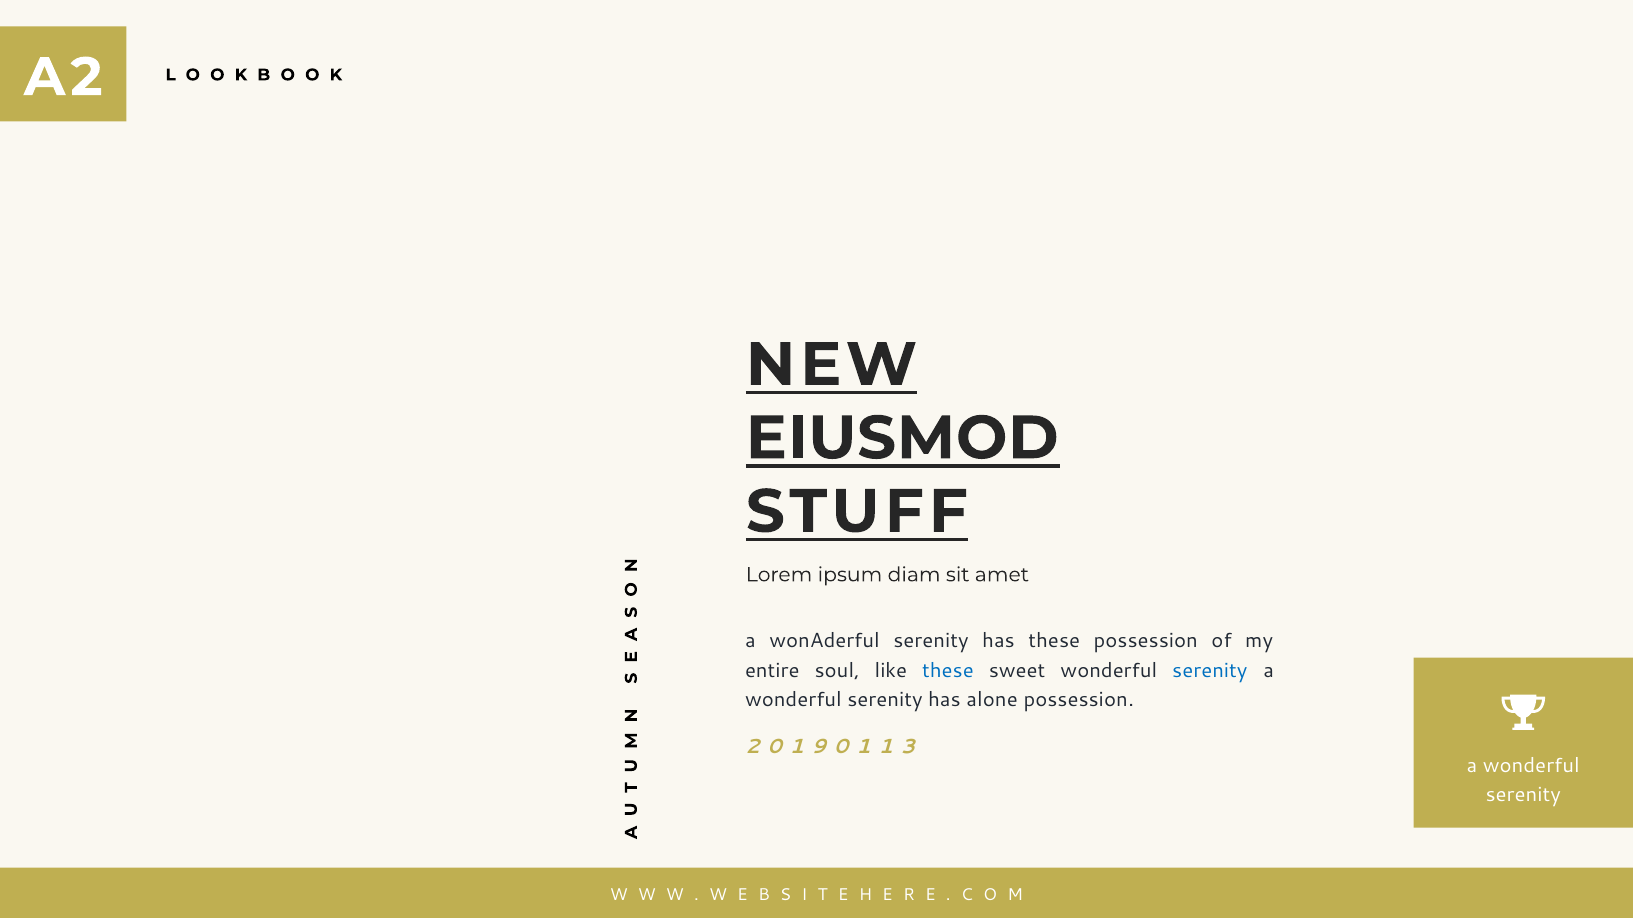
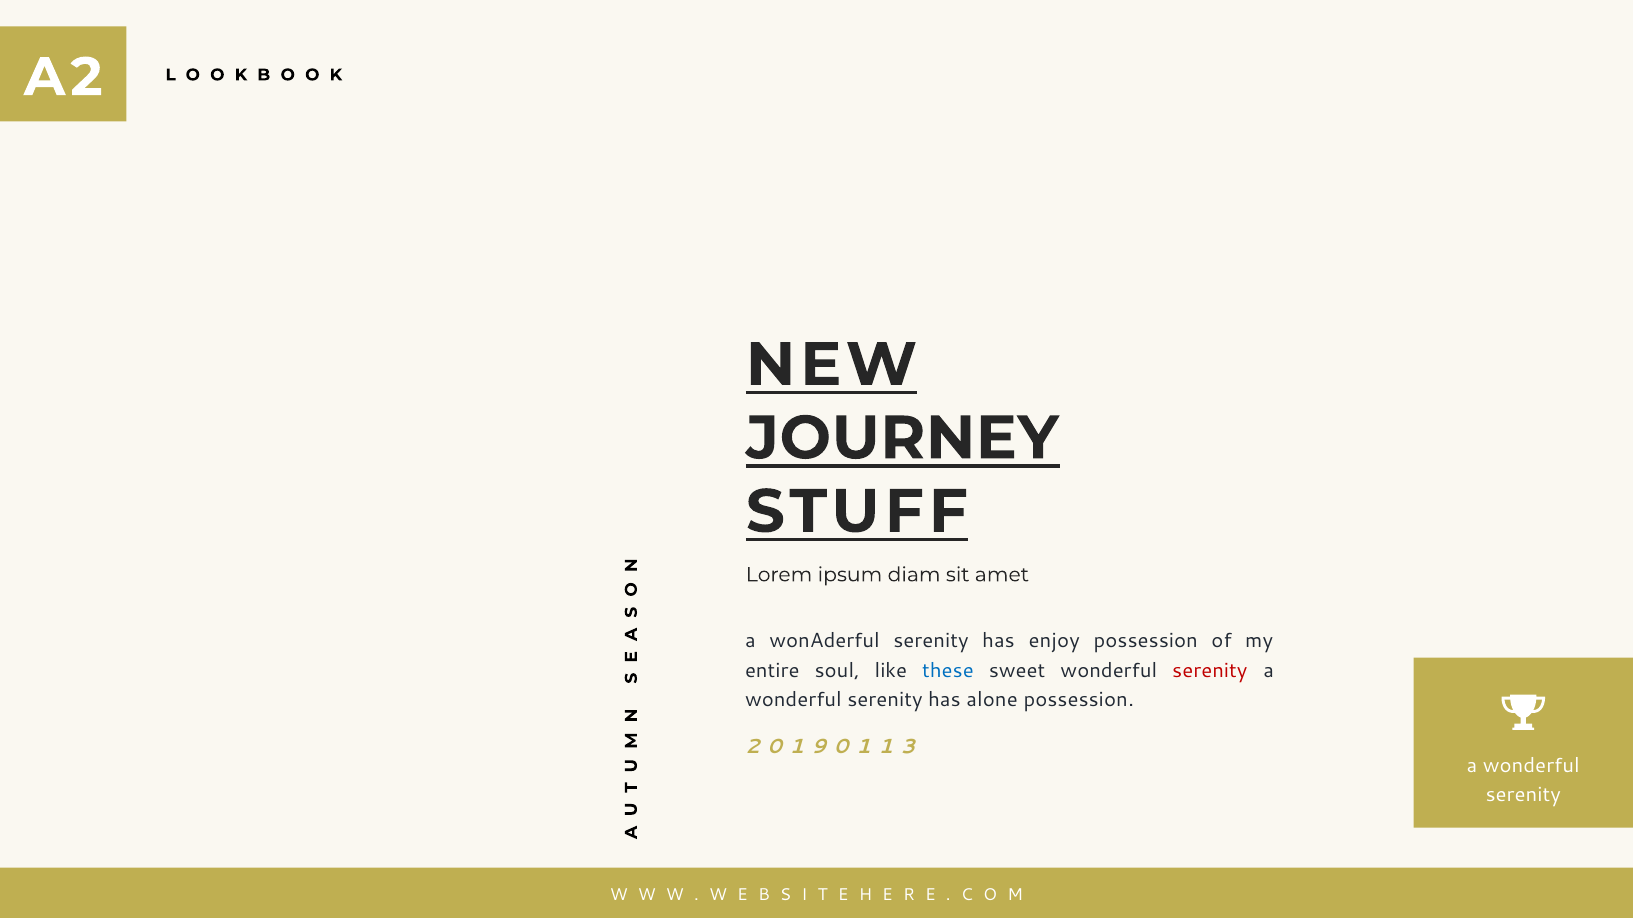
EIUSMOD: EIUSMOD -> JOURNEY
has these: these -> enjoy
serenity at (1210, 671) colour: blue -> red
